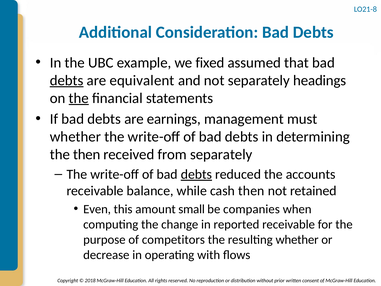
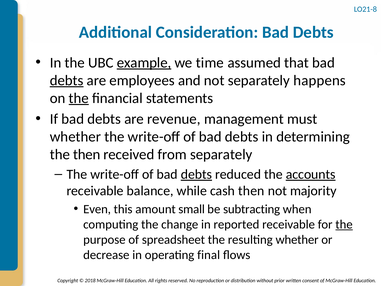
example underline: none -> present
fixed: fixed -> time
equivalent: equivalent -> employees
headings: headings -> happens
earnings: earnings -> revenue
accounts underline: none -> present
retained: retained -> majority
companies: companies -> subtracting
the at (344, 224) underline: none -> present
competitors: competitors -> spreadsheet
with: with -> final
